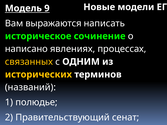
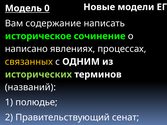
9: 9 -> 0
выражаются: выражаются -> содержание
исторических colour: yellow -> light green
